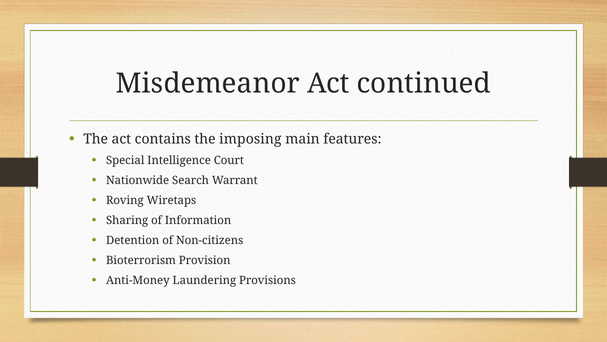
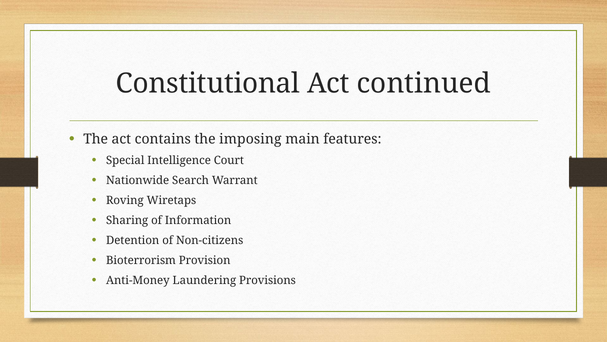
Misdemeanor: Misdemeanor -> Constitutional
